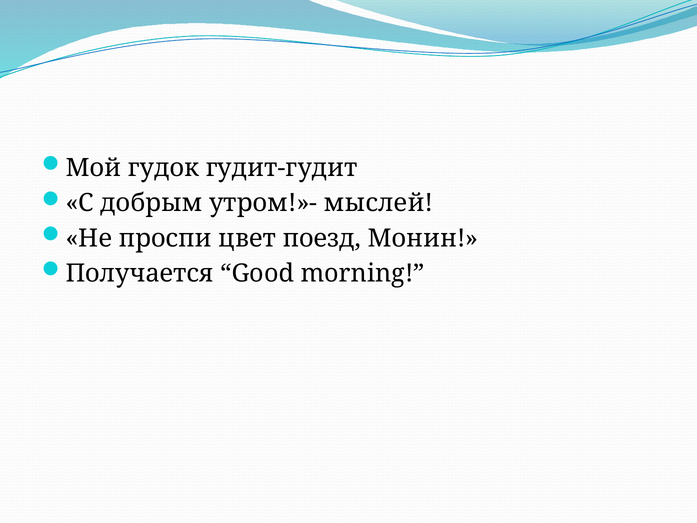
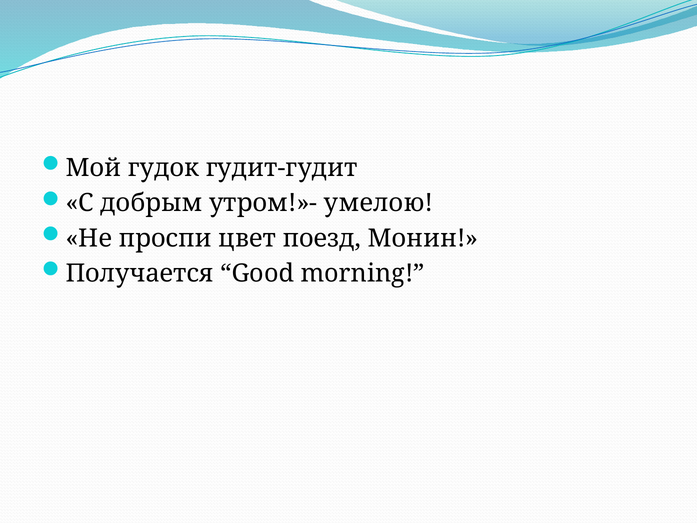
мыслей: мыслей -> умелою
